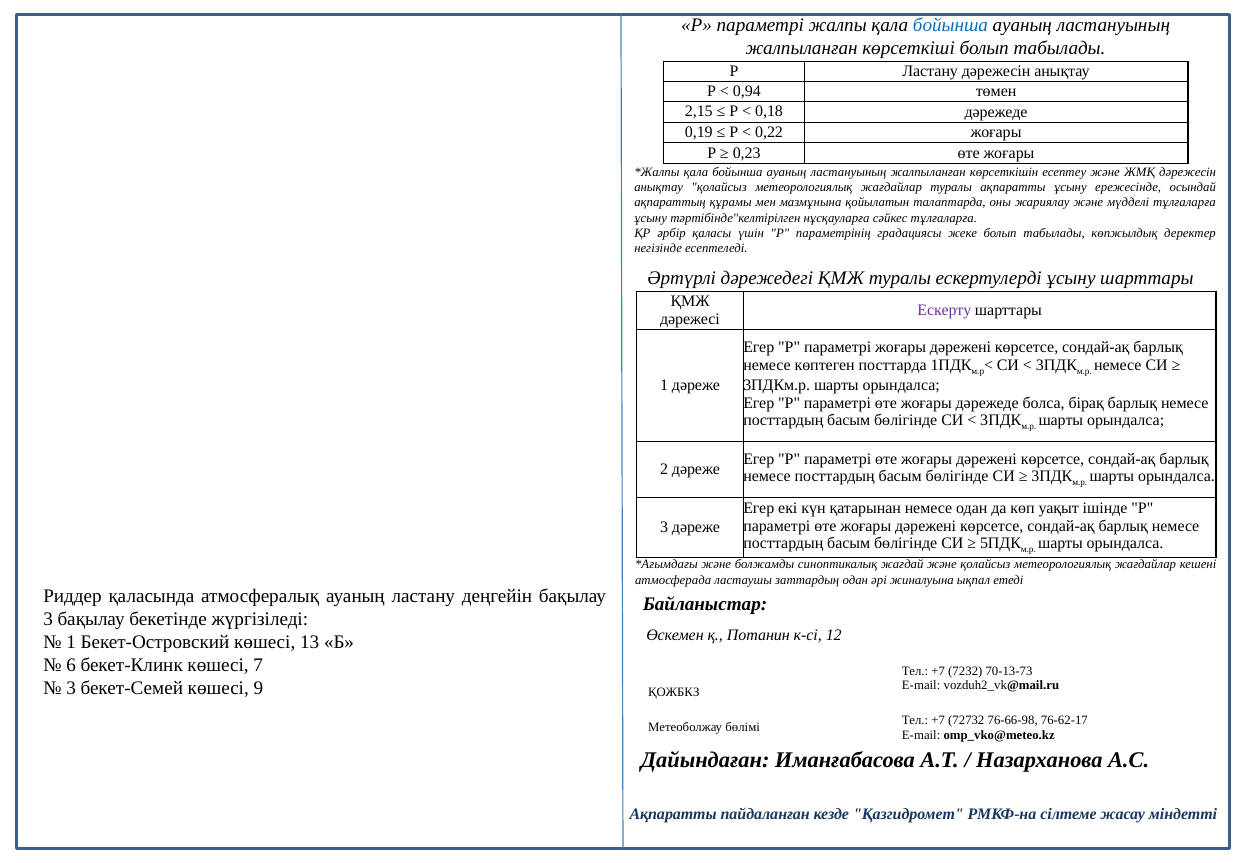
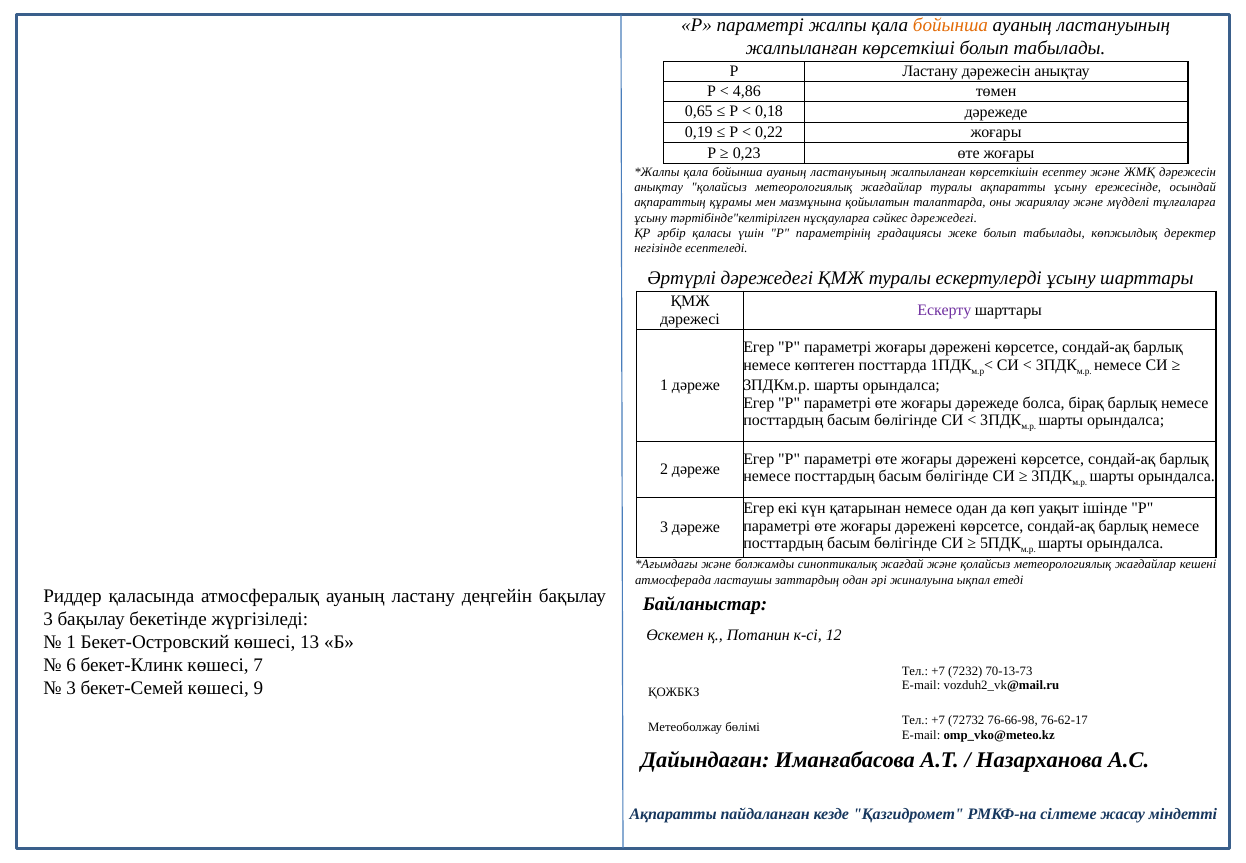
бойынша at (950, 26) colour: blue -> orange
0,94: 0,94 -> 4,86
2,15: 2,15 -> 0,65
сәйкес тұлғаларға: тұлғаларға -> дәрежедегі
